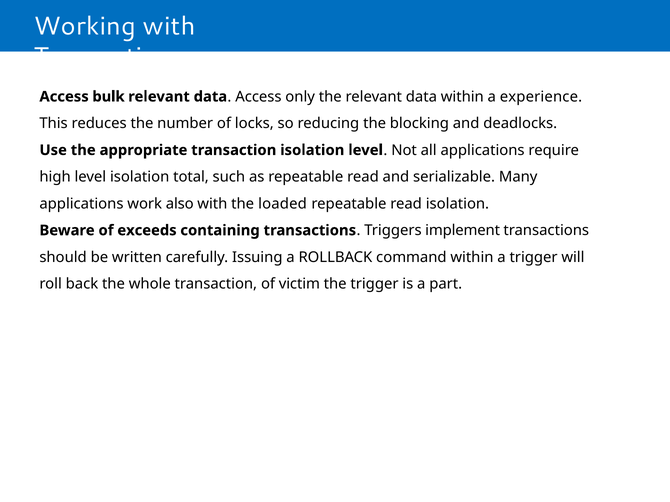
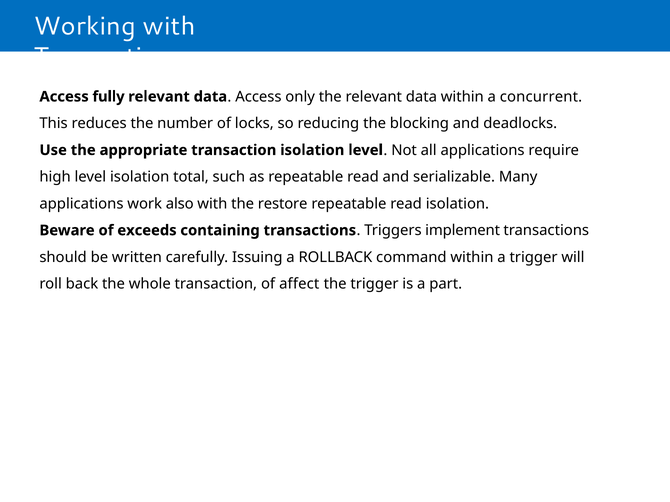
bulk: bulk -> fully
experience: experience -> concurrent
loaded: loaded -> restore
victim: victim -> affect
